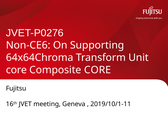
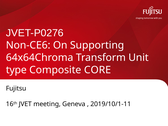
core at (16, 70): core -> type
